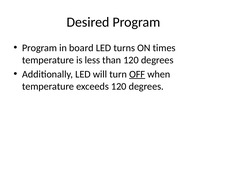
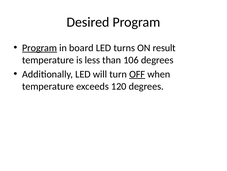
Program at (40, 48) underline: none -> present
times: times -> result
than 120: 120 -> 106
